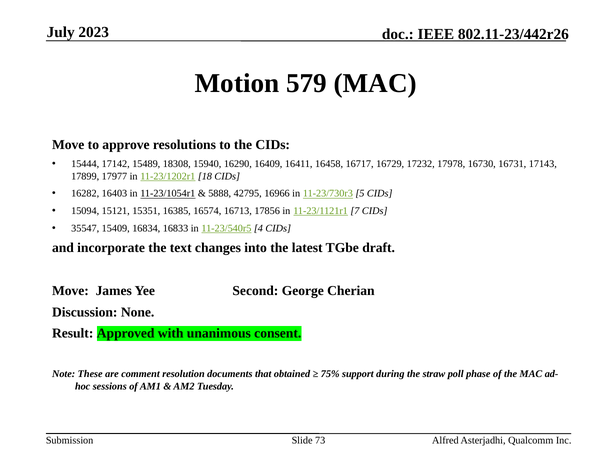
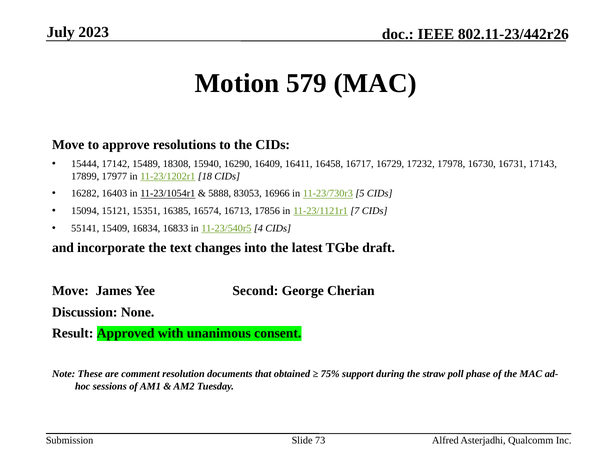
42795: 42795 -> 83053
35547: 35547 -> 55141
